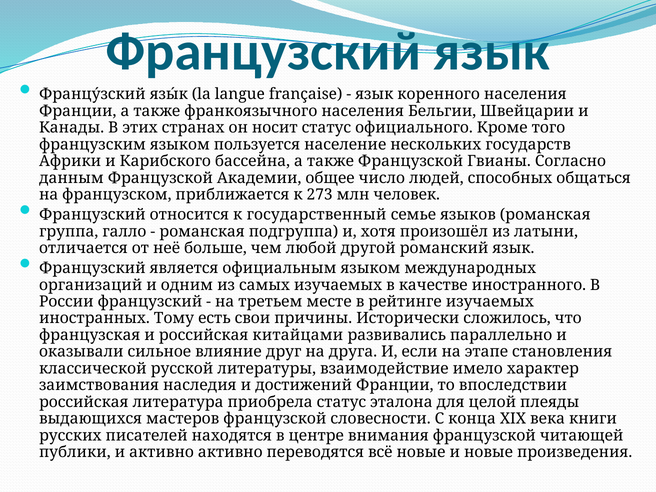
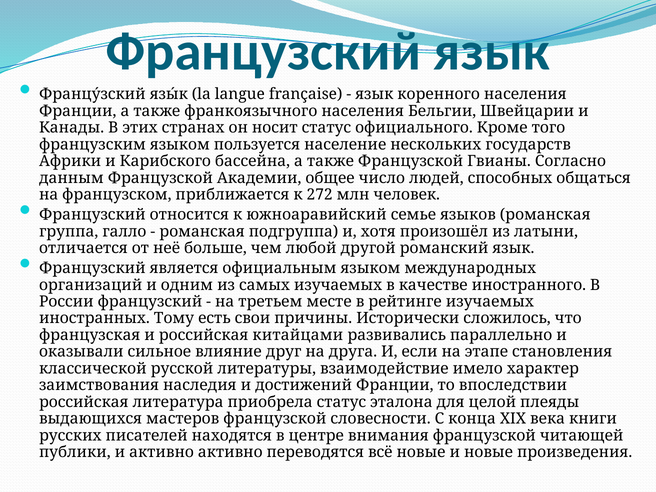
273: 273 -> 272
государственный: государственный -> южноаравийский
